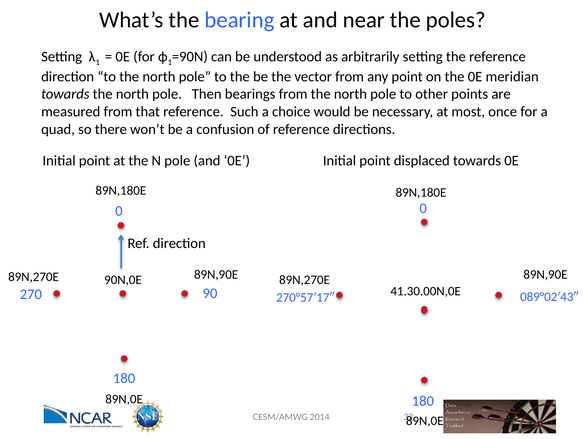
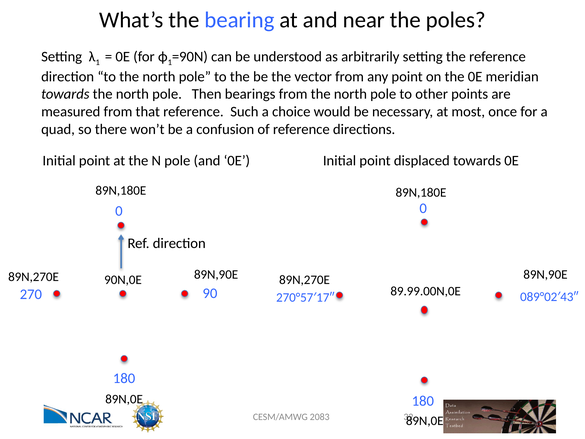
41.30.00N,0E: 41.30.00N,0E -> 89.99.00N,0E
2014: 2014 -> 2083
